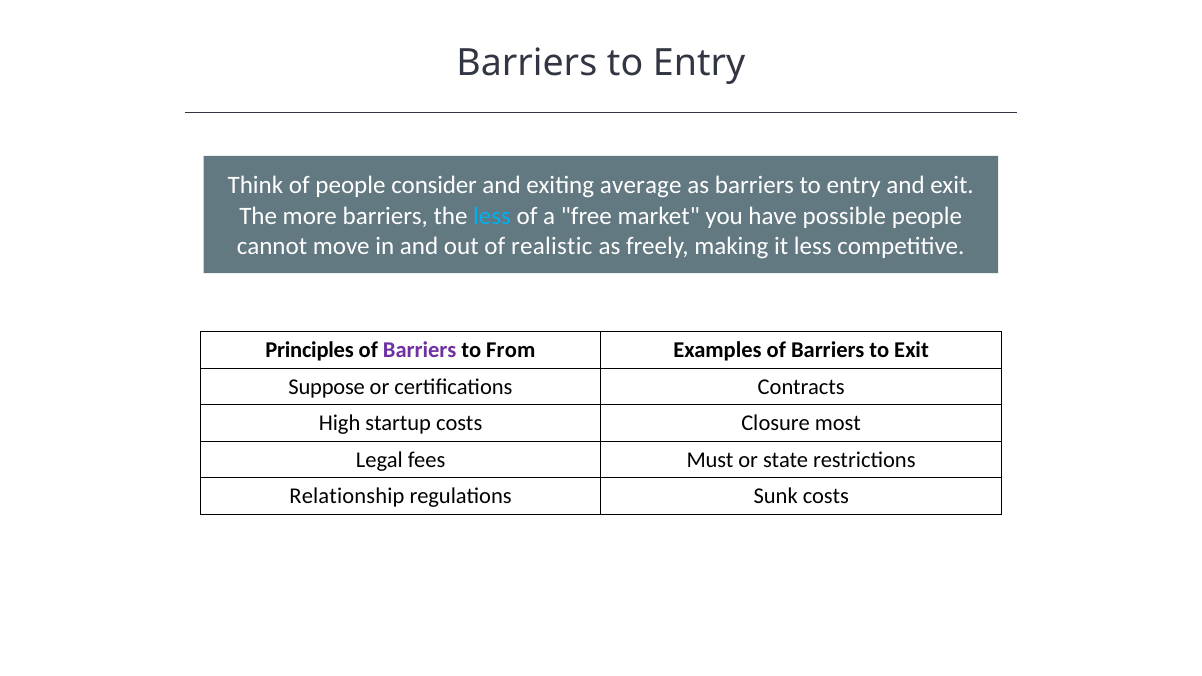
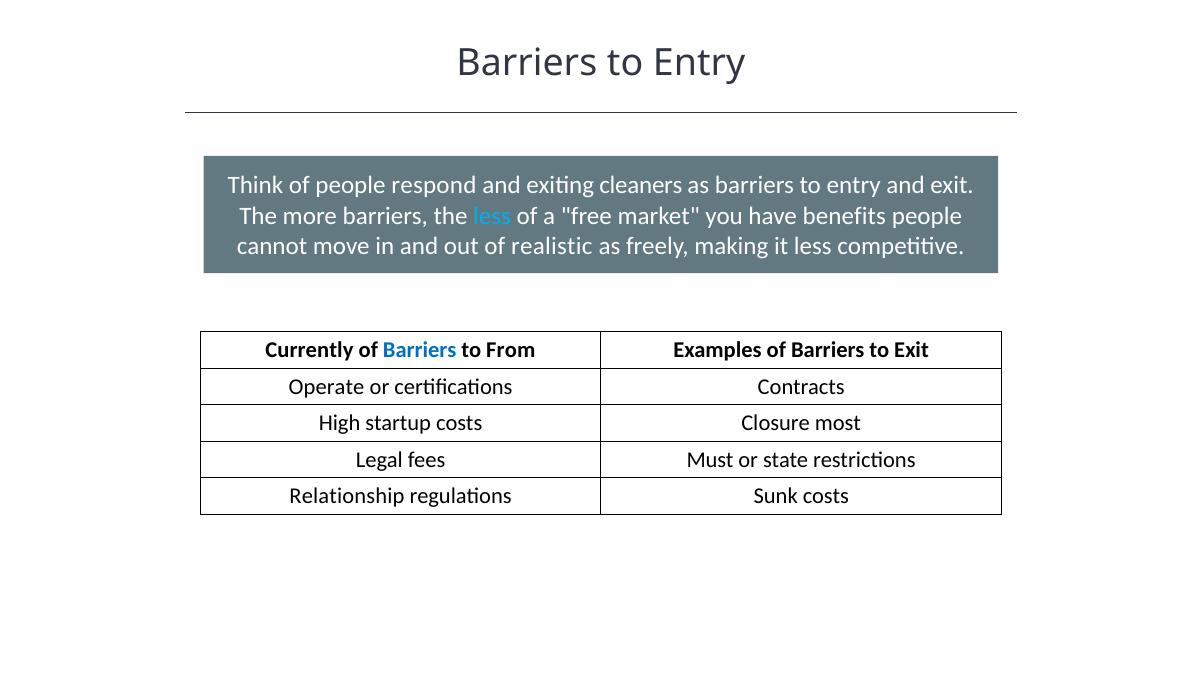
consider: consider -> respond
average: average -> cleaners
possible: possible -> benefits
Principles: Principles -> Currently
Barriers at (420, 350) colour: purple -> blue
Suppose: Suppose -> Operate
